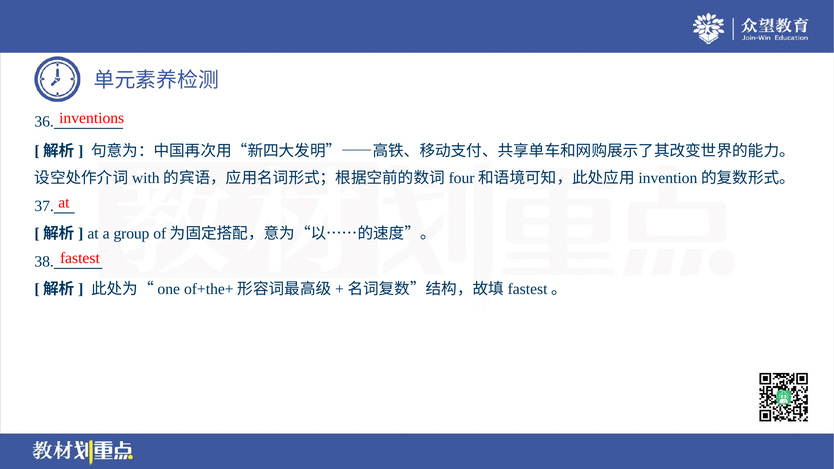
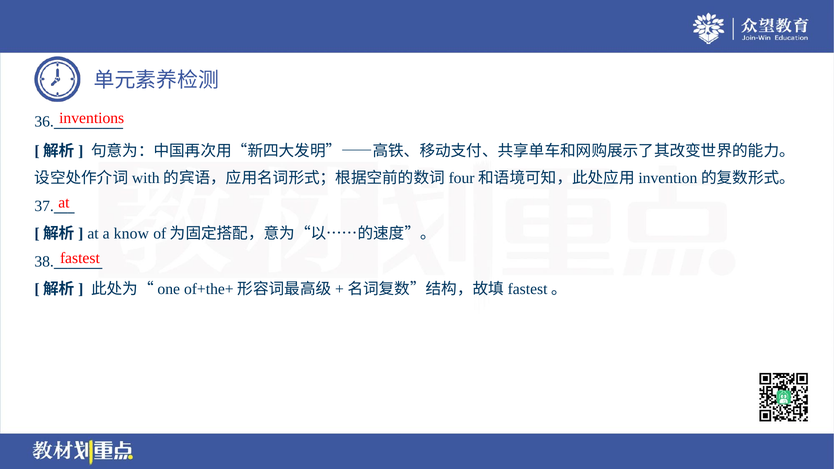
group: group -> know
